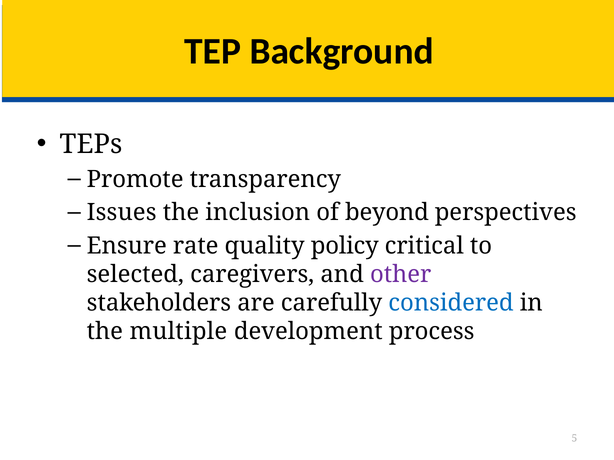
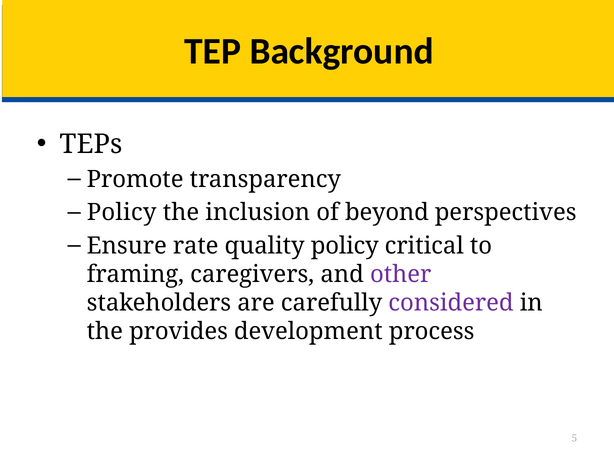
Issues at (122, 213): Issues -> Policy
selected: selected -> framing
considered colour: blue -> purple
multiple: multiple -> provides
